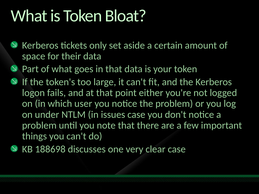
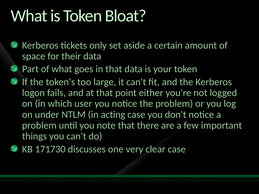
issues: issues -> acting
188698: 188698 -> 171730
